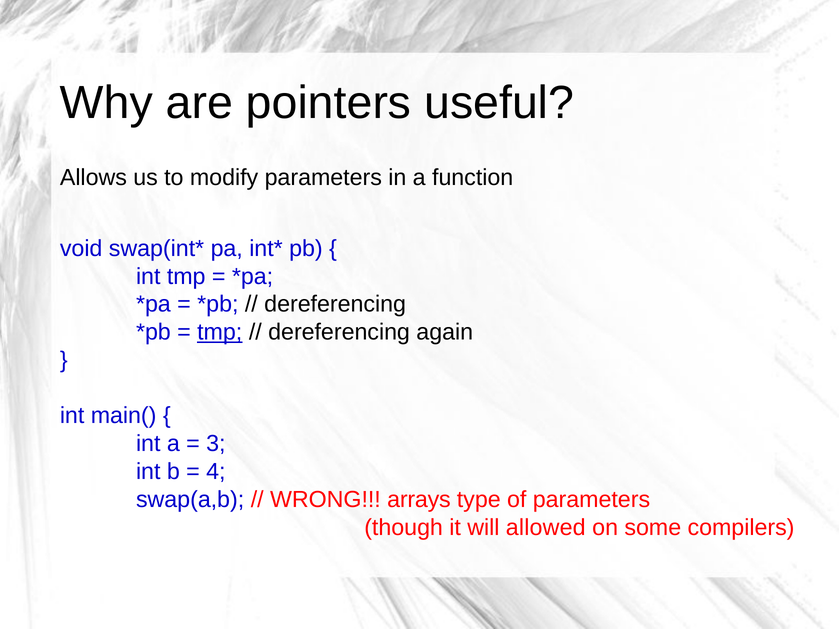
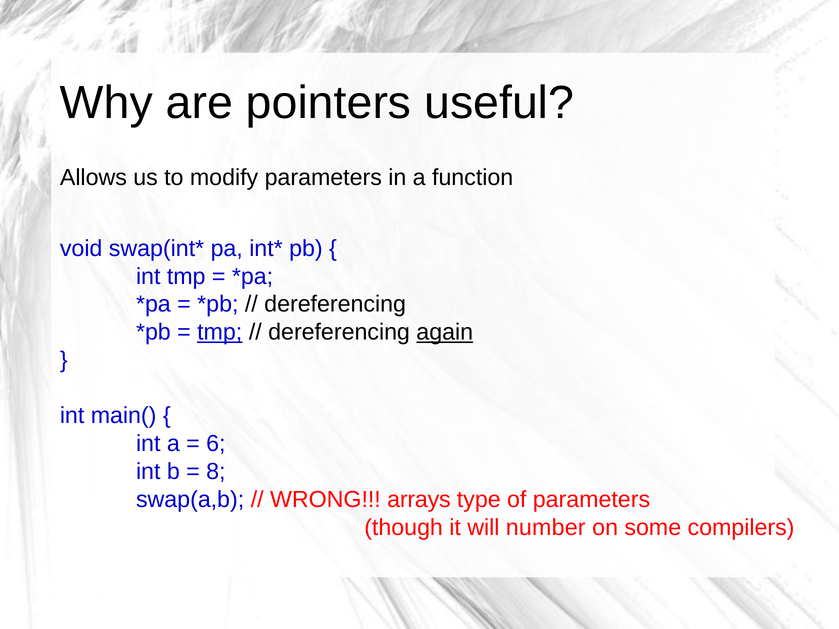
again underline: none -> present
3: 3 -> 6
4: 4 -> 8
allowed: allowed -> number
